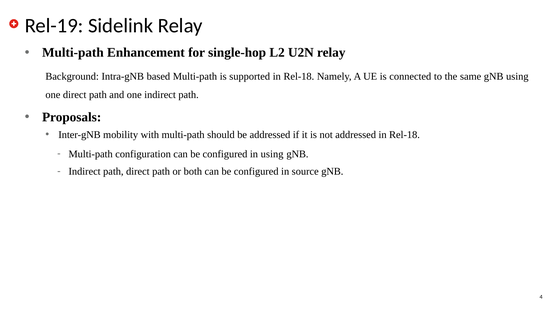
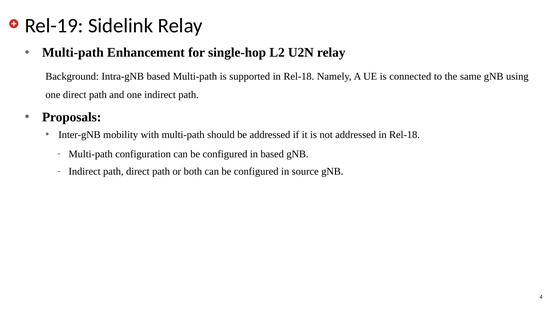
in using: using -> based
